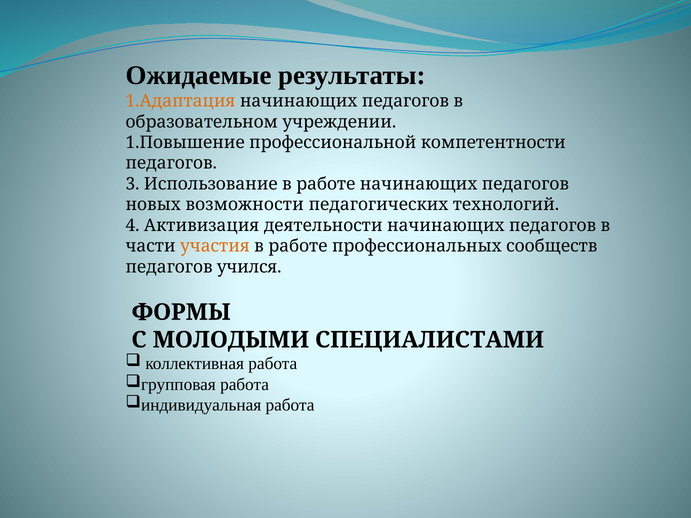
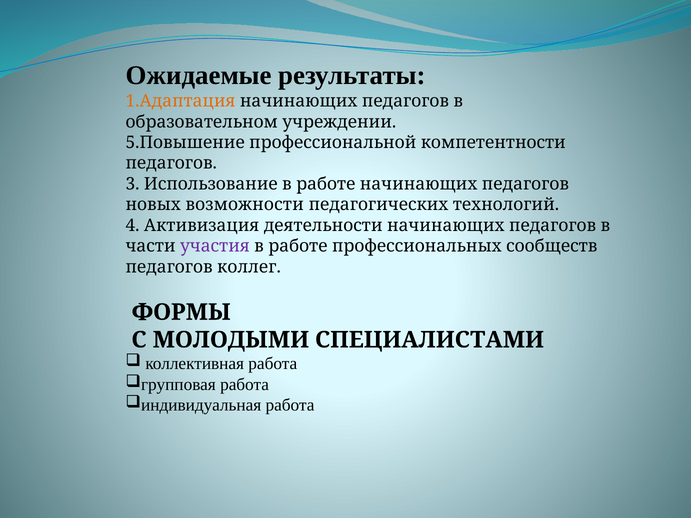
1.Повышение: 1.Повышение -> 5.Повышение
участия colour: orange -> purple
учился: учился -> коллег
